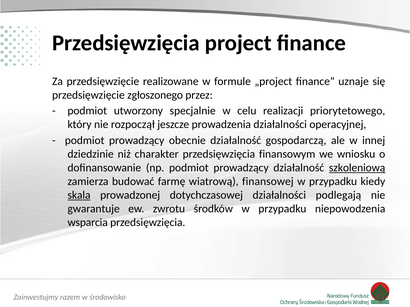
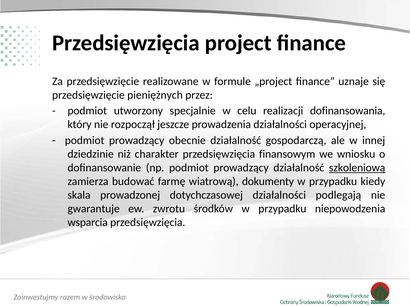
zgłoszonego: zgłoszonego -> pieniężnych
priorytetowego: priorytetowego -> dofinansowania
finansowej: finansowej -> dokumenty
skala underline: present -> none
